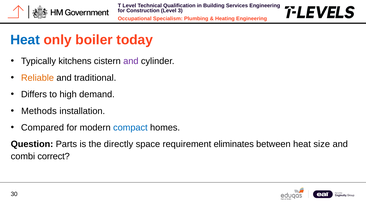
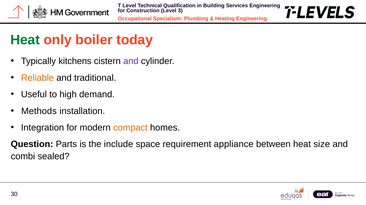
Heat at (25, 40) colour: blue -> green
Differs: Differs -> Useful
Compared: Compared -> Integration
compact colour: blue -> orange
directly: directly -> include
eliminates: eliminates -> appliance
correct: correct -> sealed
